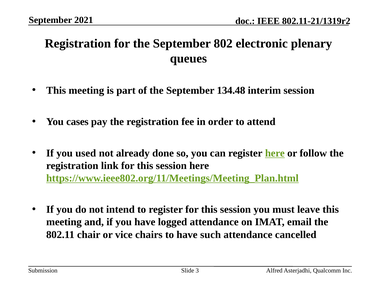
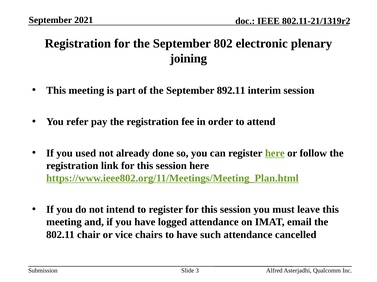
queues: queues -> joining
134.48: 134.48 -> 892.11
cases: cases -> refer
